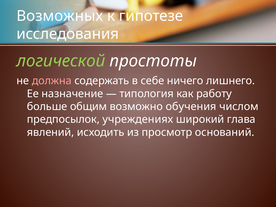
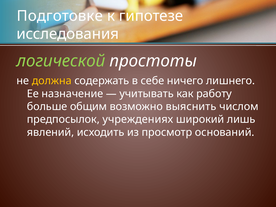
Возможных: Возможных -> Подготовке
должна colour: pink -> yellow
типология: типология -> учитывать
обучения: обучения -> выяснить
глава: глава -> лишь
